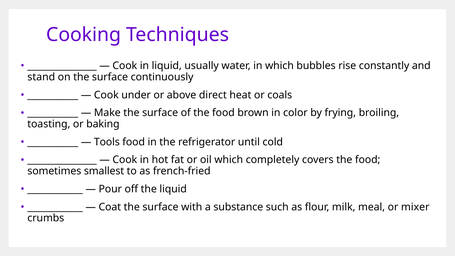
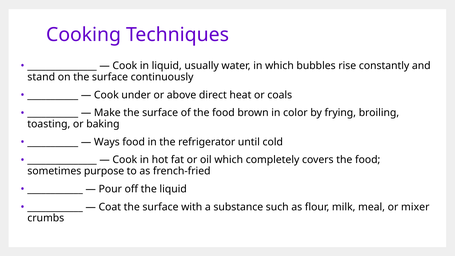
Tools: Tools -> Ways
smallest: smallest -> purpose
